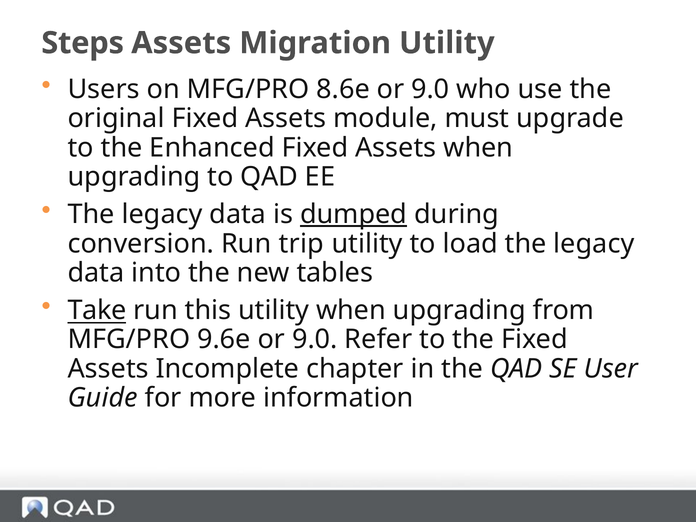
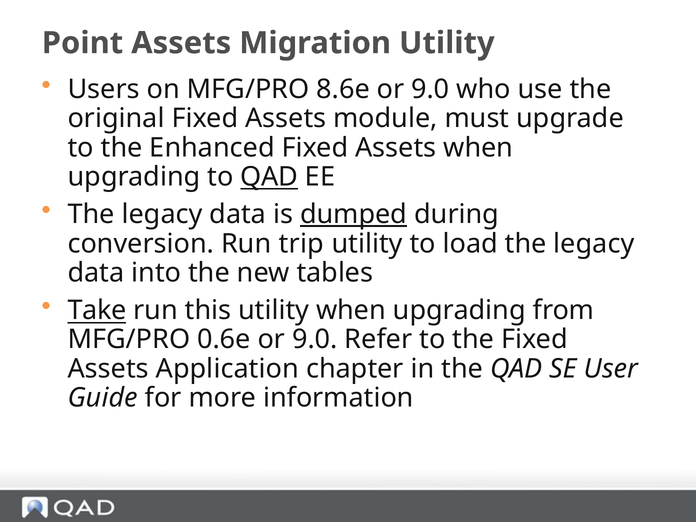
Steps: Steps -> Point
QAD at (269, 177) underline: none -> present
9.6e: 9.6e -> 0.6e
Incomplete: Incomplete -> Application
